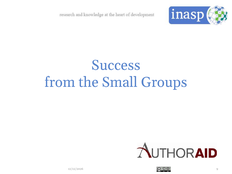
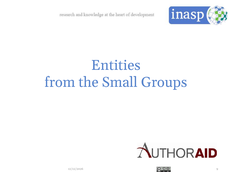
Success: Success -> Entities
